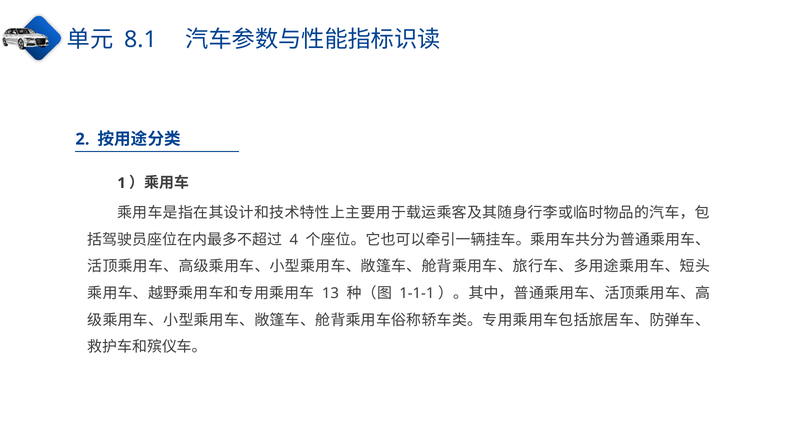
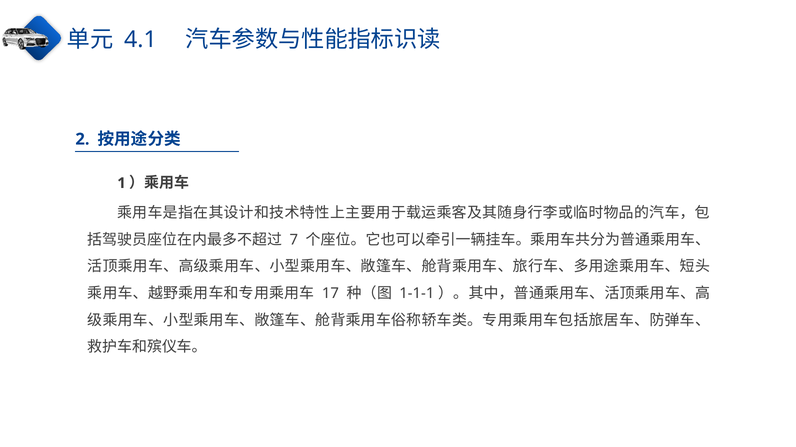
8.1: 8.1 -> 4.1
4: 4 -> 7
13: 13 -> 17
